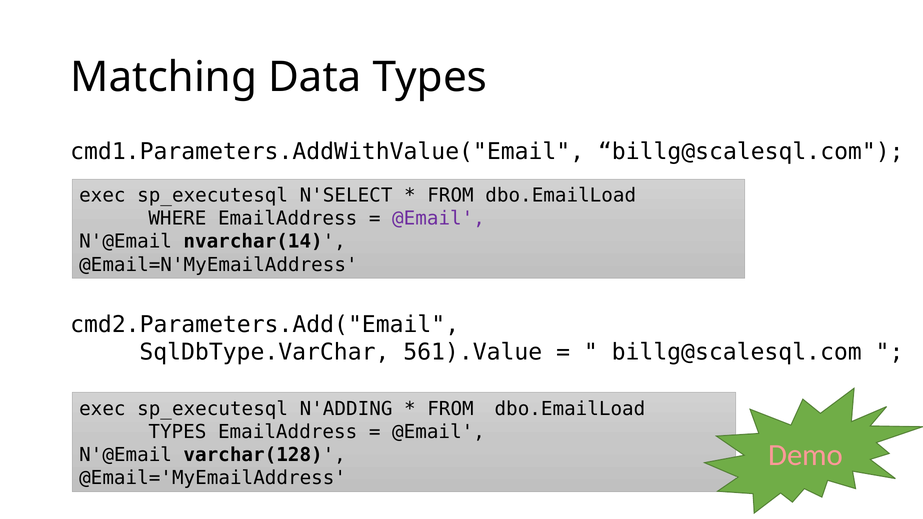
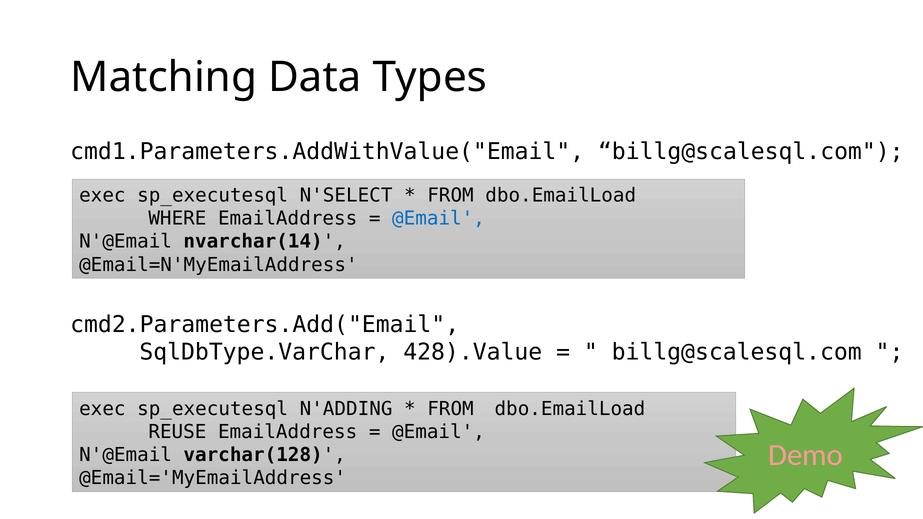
@Email at (438, 219) colour: purple -> blue
561).Value: 561).Value -> 428).Value
TYPES at (177, 432): TYPES -> REUSE
